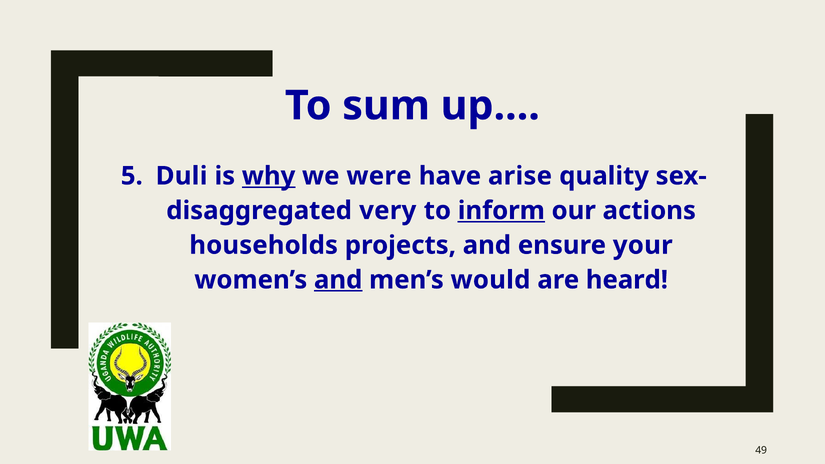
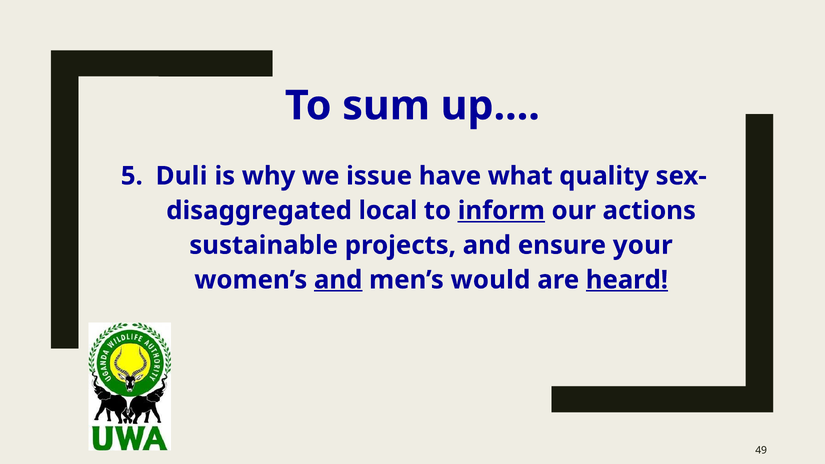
why underline: present -> none
were: were -> issue
arise: arise -> what
very: very -> local
households: households -> sustainable
heard underline: none -> present
